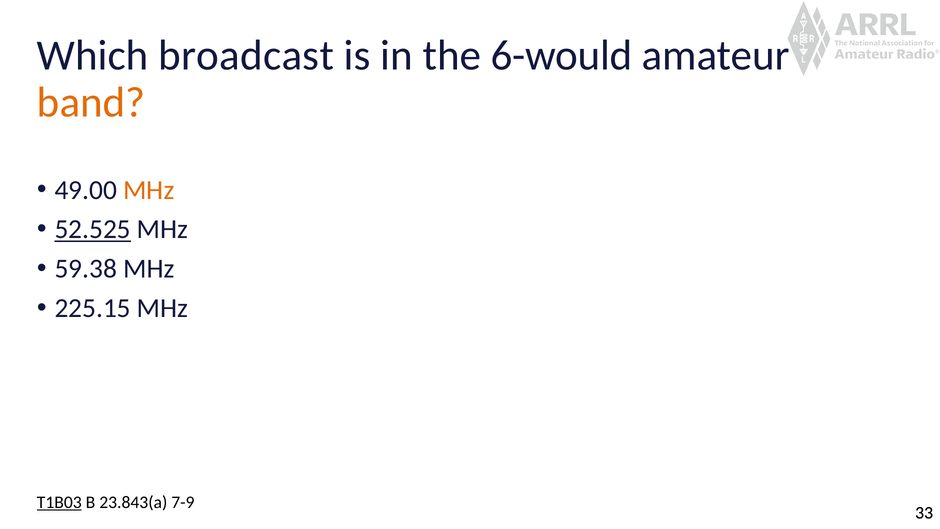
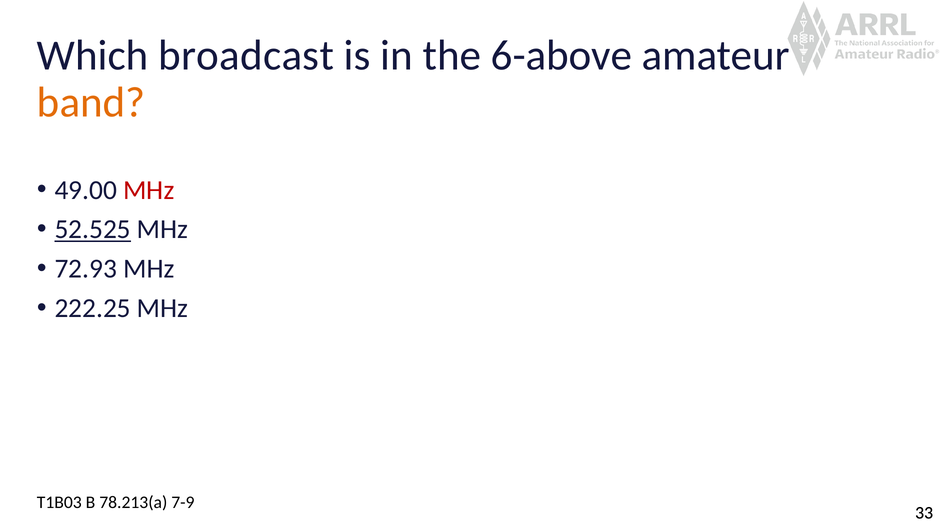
6-would: 6-would -> 6-above
MHz at (149, 190) colour: orange -> red
59.38: 59.38 -> 72.93
225.15: 225.15 -> 222.25
T1B03 underline: present -> none
23.843(a: 23.843(a -> 78.213(a
